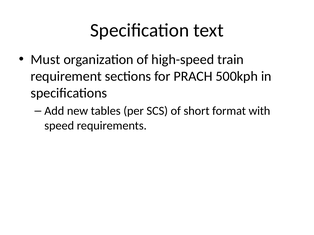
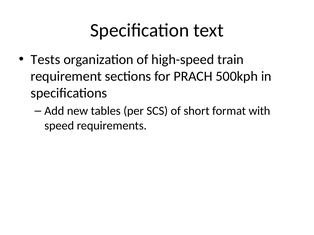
Must: Must -> Tests
